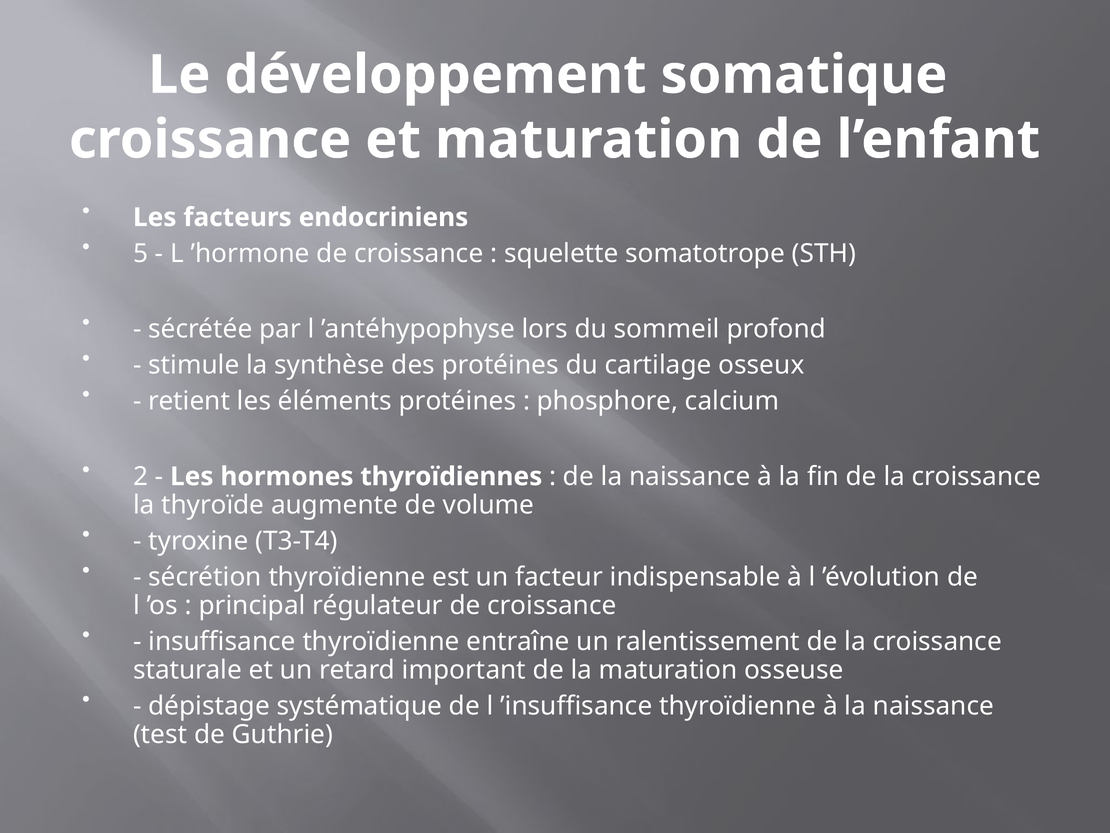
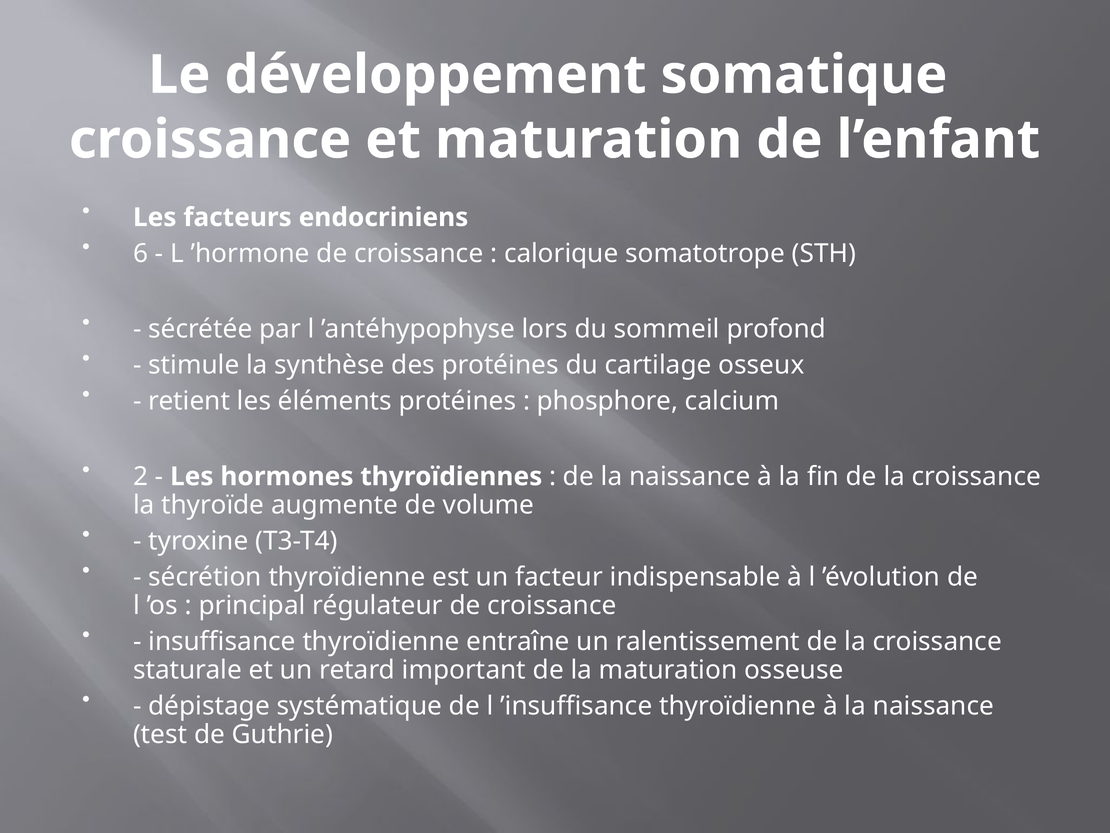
5: 5 -> 6
squelette: squelette -> calorique
